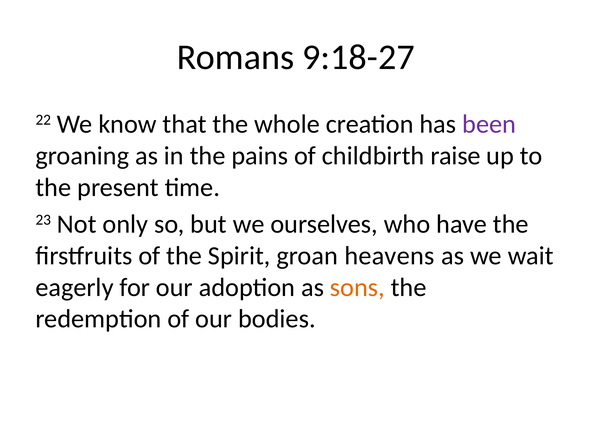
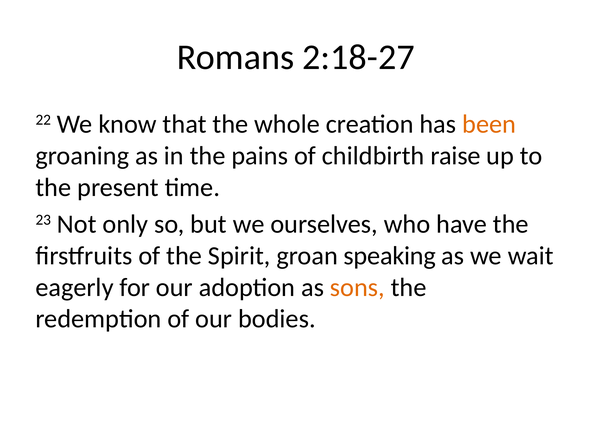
9:18-27: 9:18-27 -> 2:18-27
been colour: purple -> orange
heavens: heavens -> speaking
